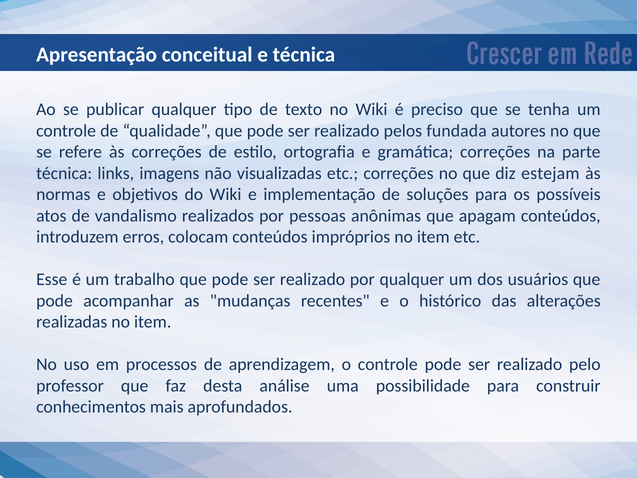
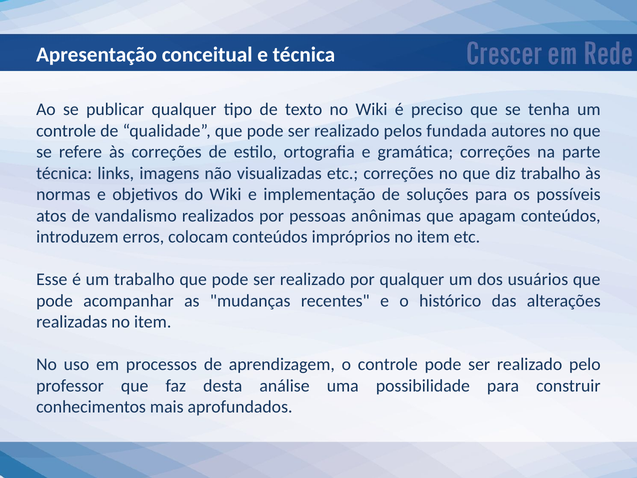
diz estejam: estejam -> trabalho
